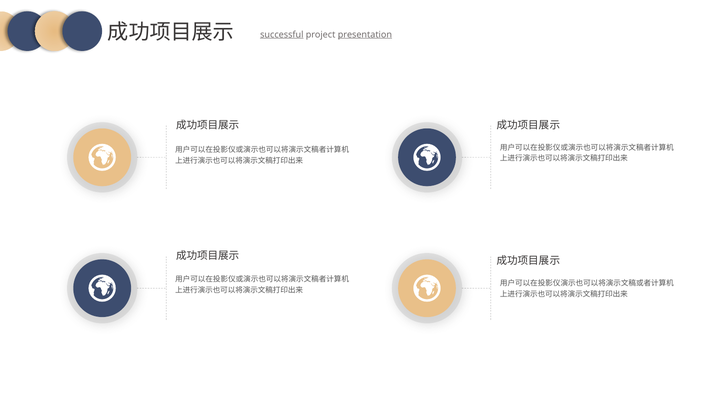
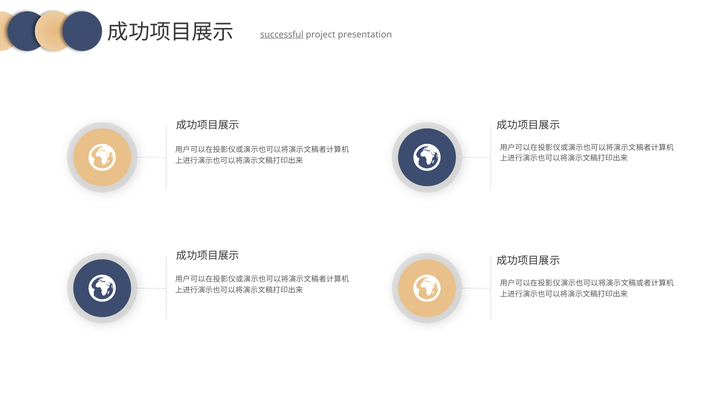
presentation underline: present -> none
